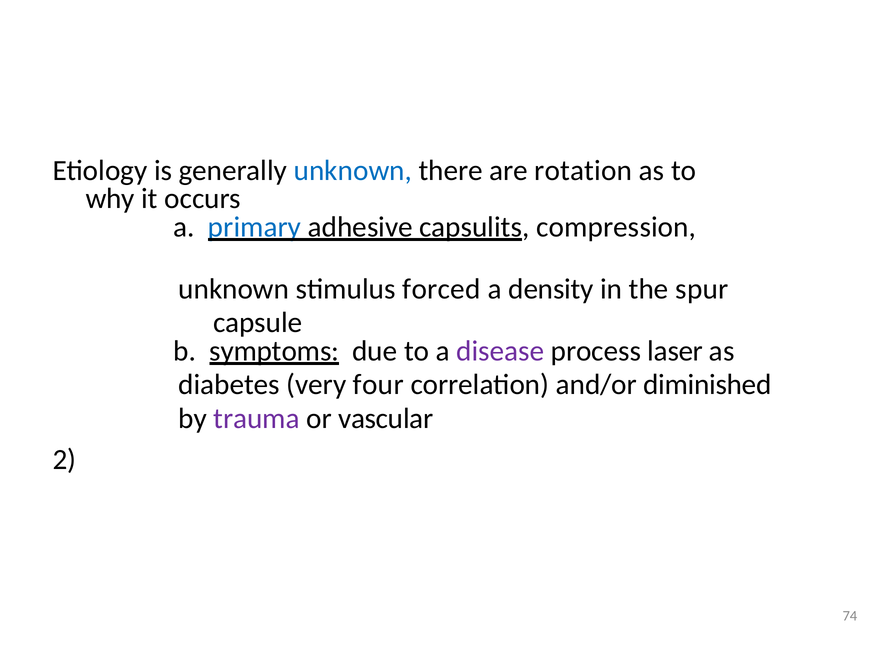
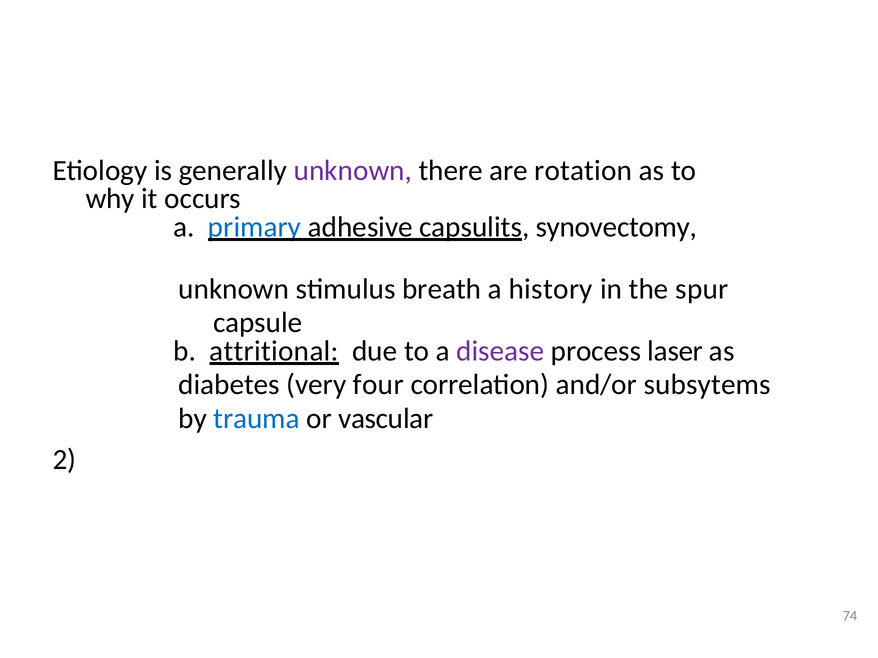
unknown at (353, 171) colour: blue -> purple
compression: compression -> synovectomy
forced: forced -> breath
density: density -> history
symptoms: symptoms -> attritional
diminished: diminished -> subsytems
trauma colour: purple -> blue
